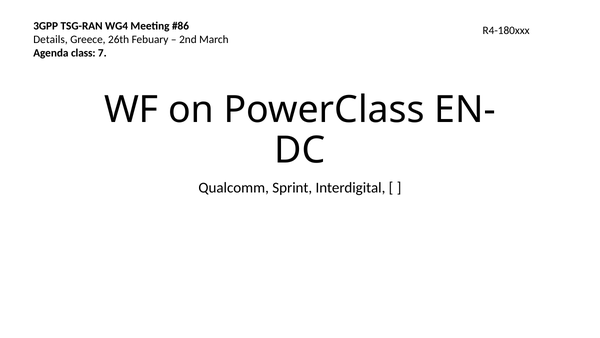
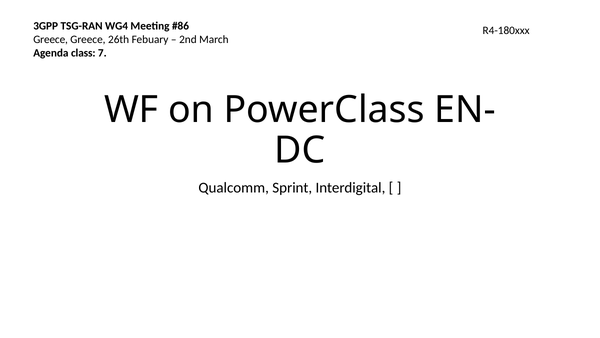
Details at (50, 39): Details -> Greece
